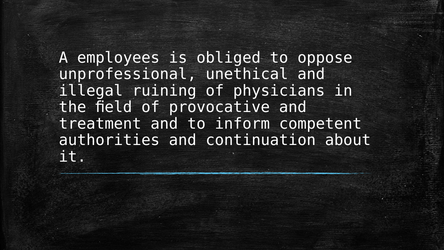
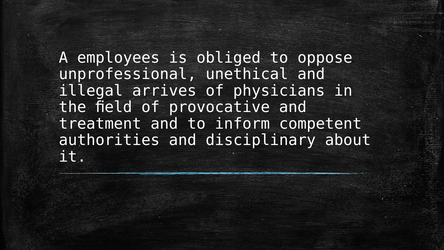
ruining: ruining -> arrives
continuation: continuation -> disciplinary
